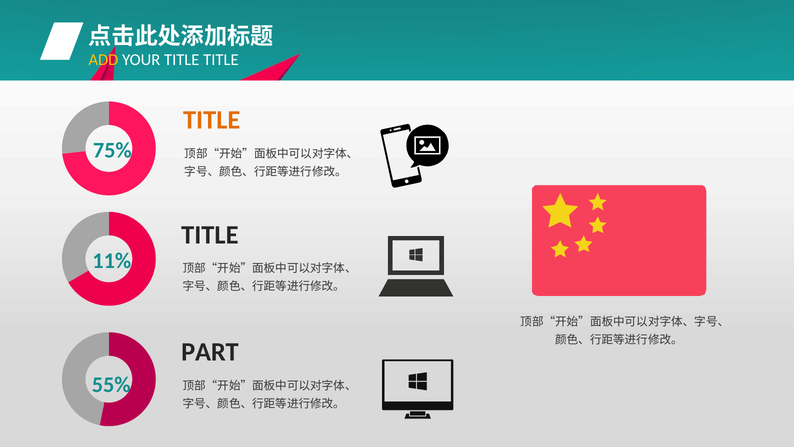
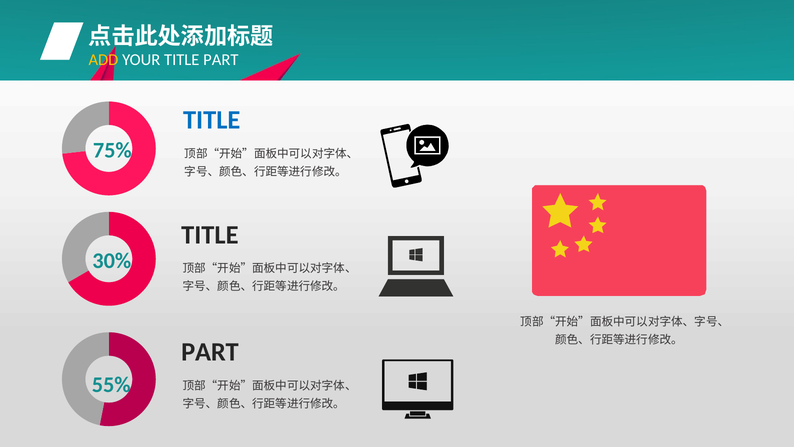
YOUR TITLE TITLE: TITLE -> PART
TITLE at (212, 120) colour: orange -> blue
11%: 11% -> 30%
